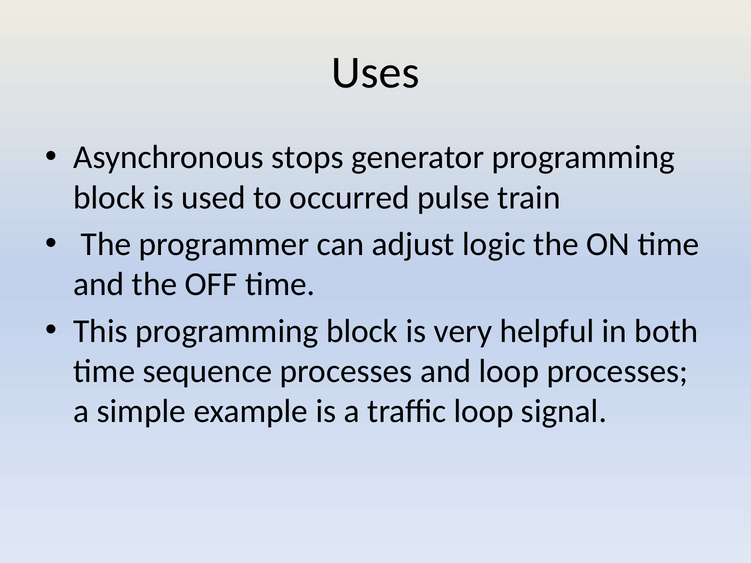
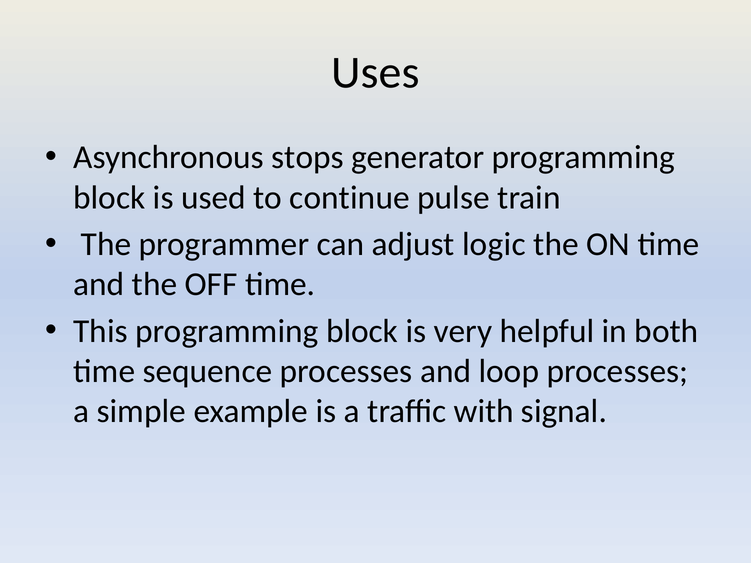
occurred: occurred -> continue
traffic loop: loop -> with
